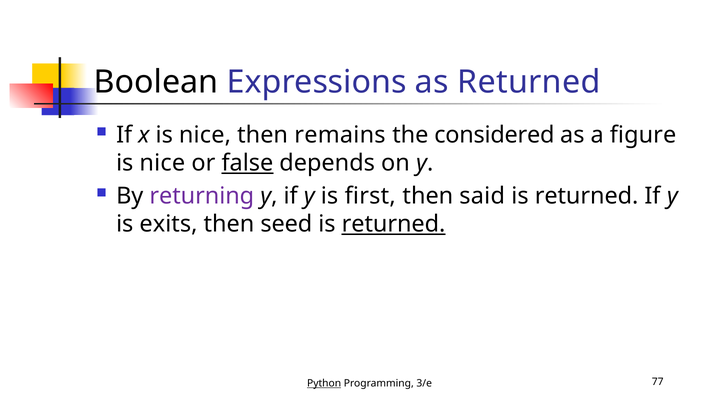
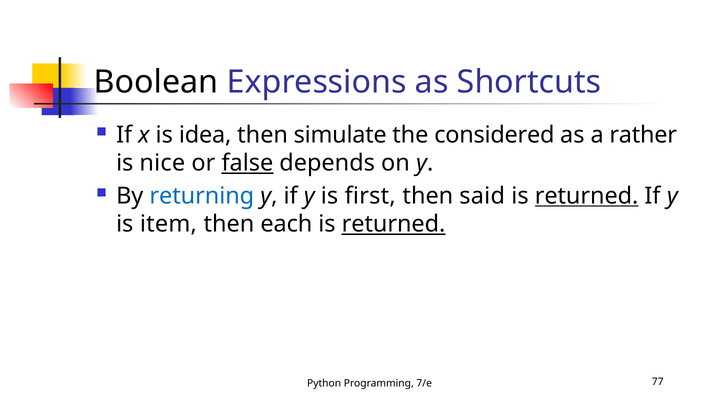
as Returned: Returned -> Shortcuts
x is nice: nice -> idea
remains: remains -> simulate
figure: figure -> rather
returning colour: purple -> blue
returned at (587, 196) underline: none -> present
exits: exits -> item
seed: seed -> each
Python underline: present -> none
3/e: 3/e -> 7/e
